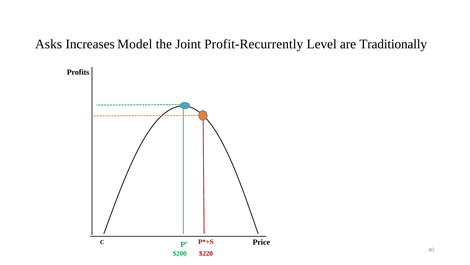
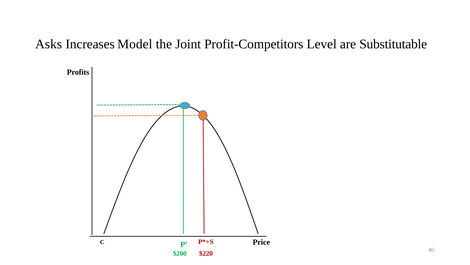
Profit-Recurrently: Profit-Recurrently -> Profit-Competitors
Traditionally: Traditionally -> Substitutable
